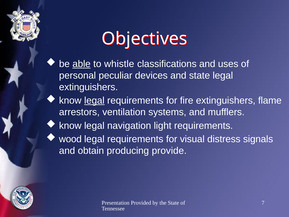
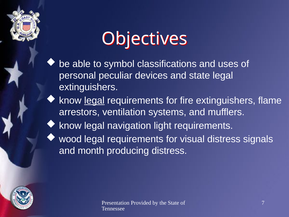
able underline: present -> none
whistle: whistle -> symbol
obtain: obtain -> month
producing provide: provide -> distress
